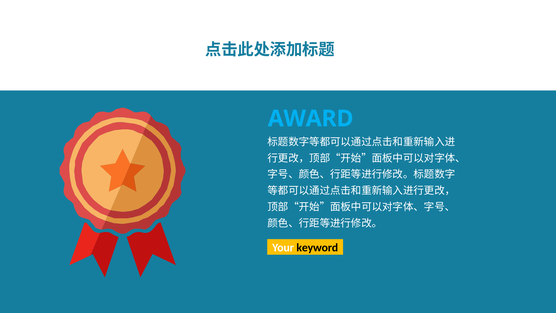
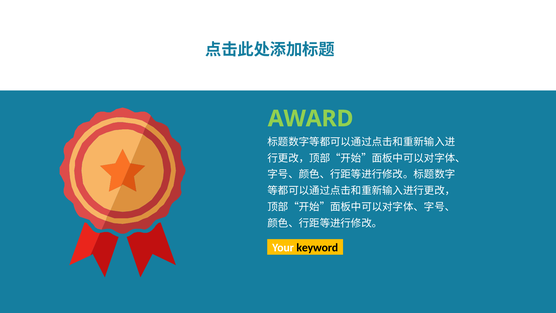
AWARD colour: light blue -> light green
